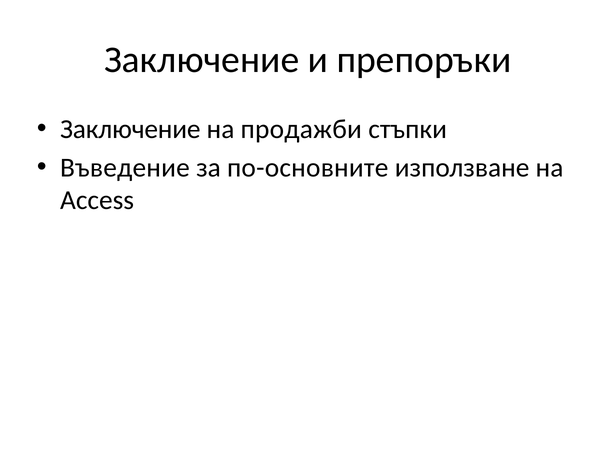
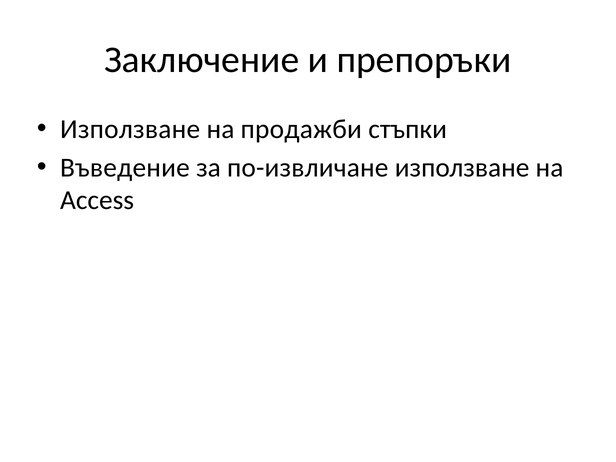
Заключение at (130, 129): Заключение -> Използване
по-основните: по-основните -> по-извличане
